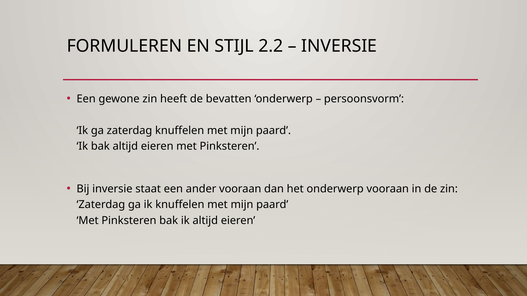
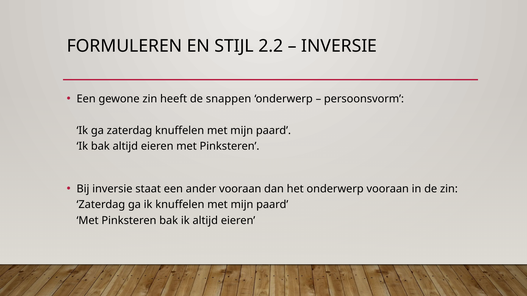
bevatten: bevatten -> snappen
